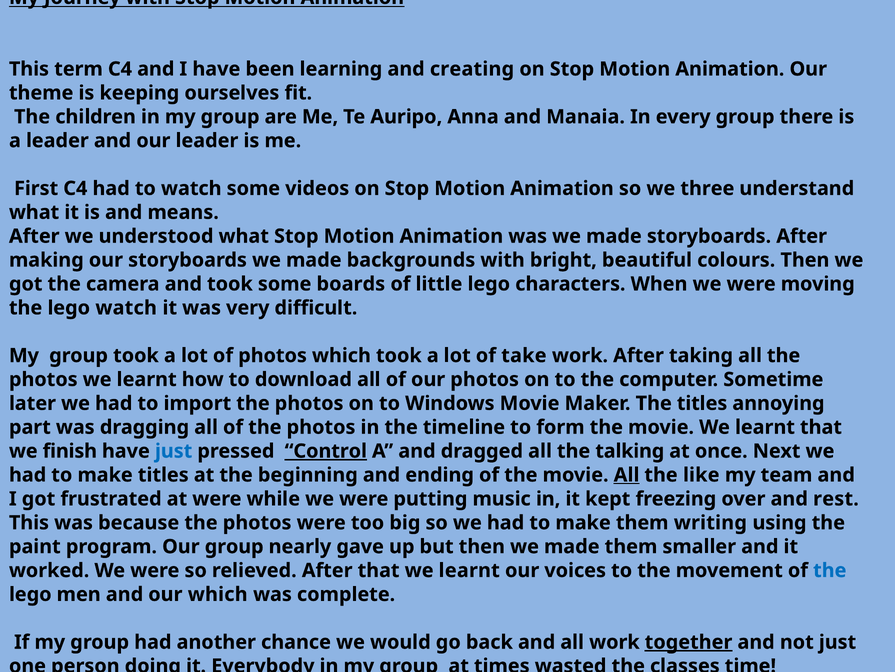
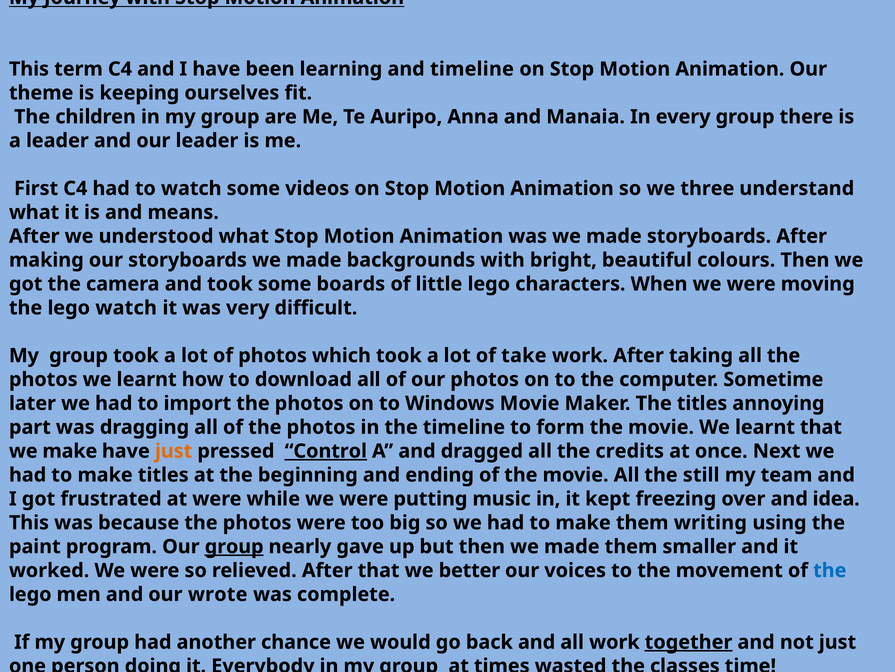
and creating: creating -> timeline
we finish: finish -> make
just at (174, 451) colour: blue -> orange
talking: talking -> credits
All at (626, 474) underline: present -> none
like: like -> still
rest: rest -> idea
group at (234, 546) underline: none -> present
that we learnt: learnt -> better
our which: which -> wrote
